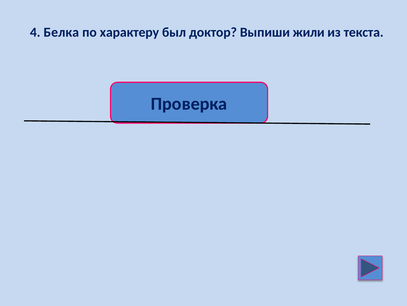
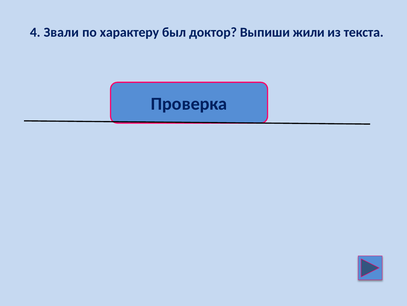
Белка: Белка -> Звали
